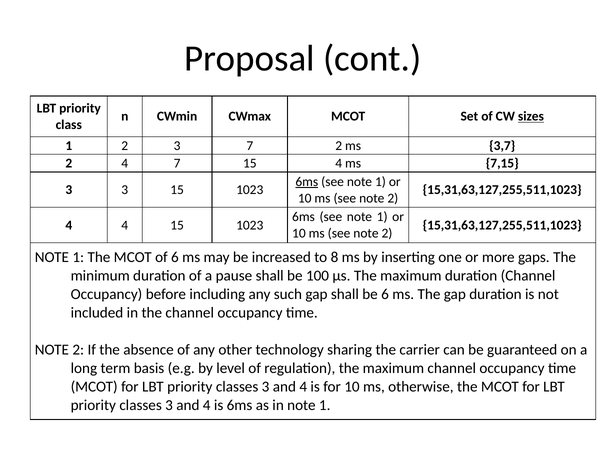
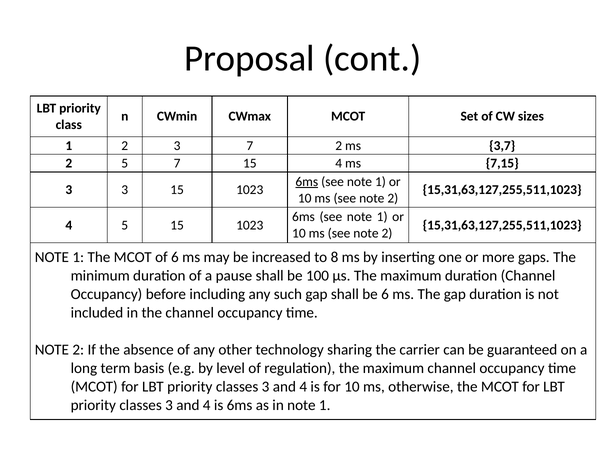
sizes underline: present -> none
2 4: 4 -> 5
4 4: 4 -> 5
